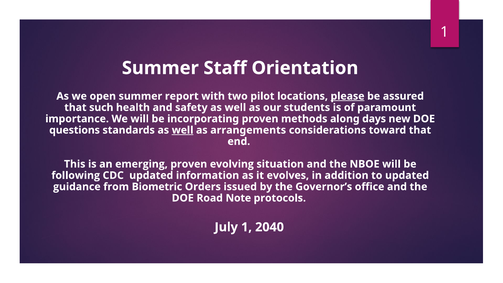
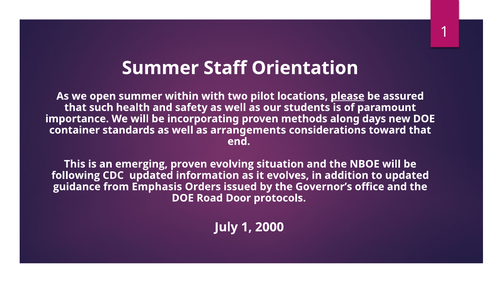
report: report -> within
questions: questions -> container
well at (183, 130) underline: present -> none
Biometric: Biometric -> Emphasis
Note: Note -> Door
2040: 2040 -> 2000
